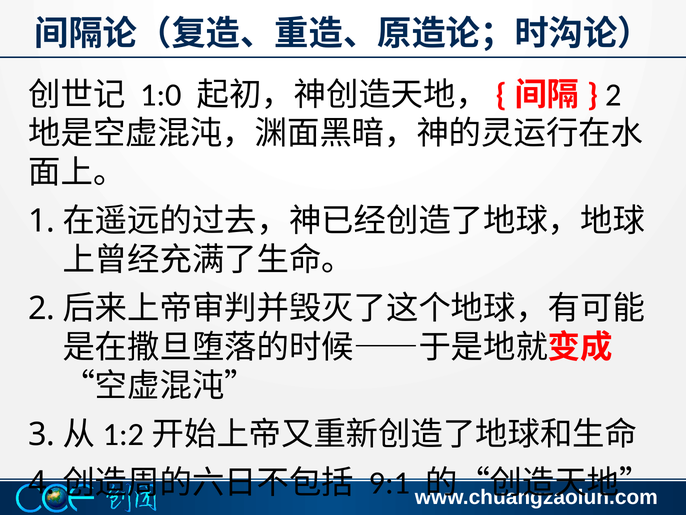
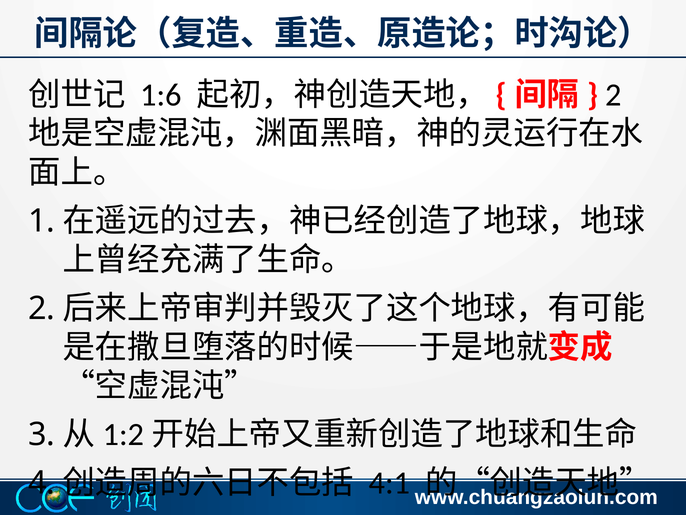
1:0: 1:0 -> 1:6
9:1: 9:1 -> 4:1
